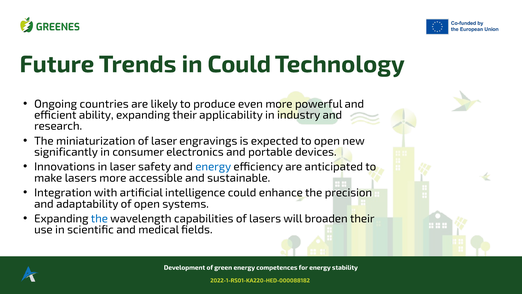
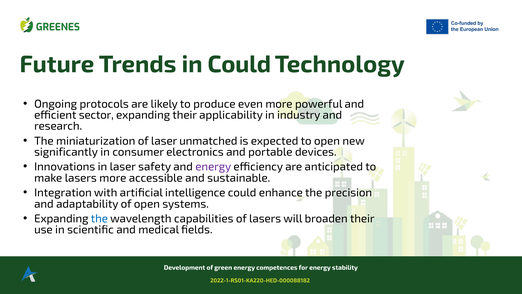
countries: countries -> protocols
ability: ability -> sector
engravings: engravings -> unmatched
energy at (213, 167) colour: blue -> purple
